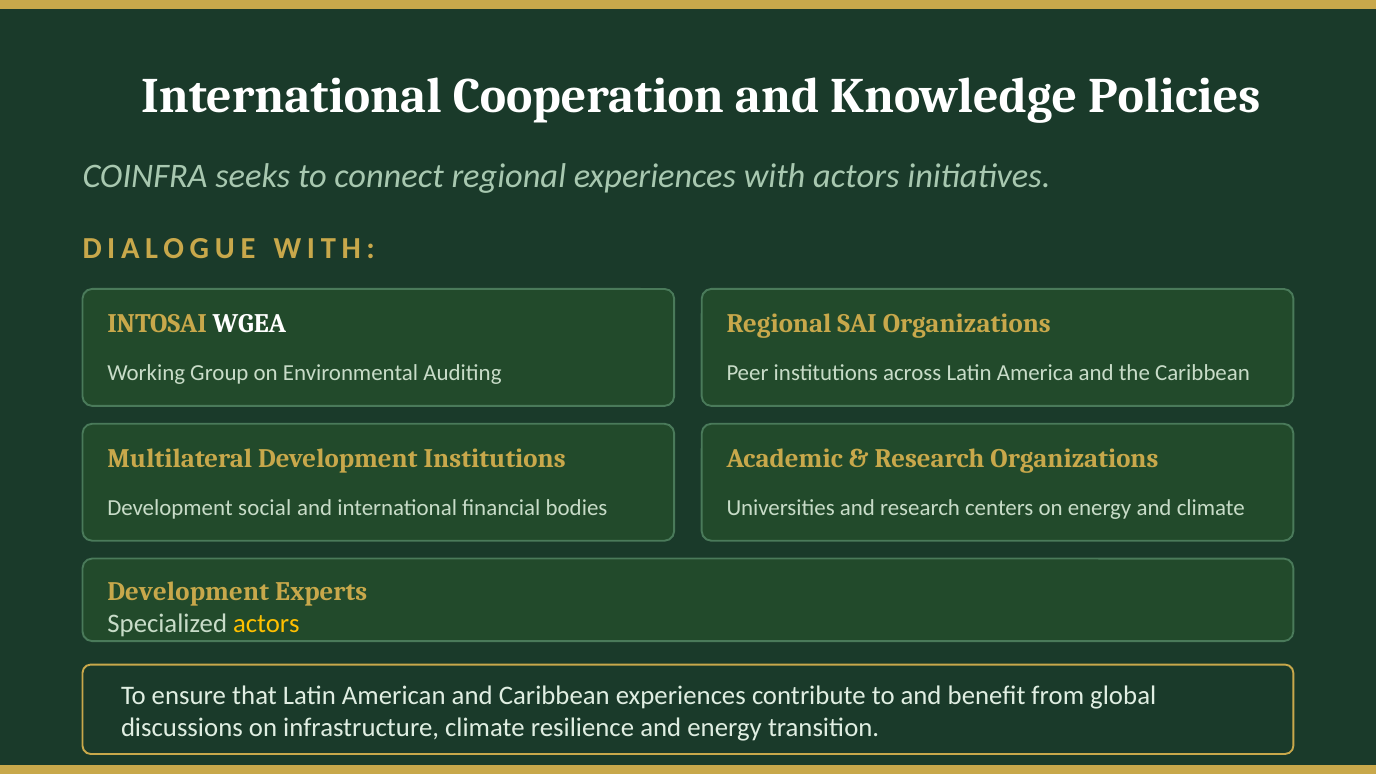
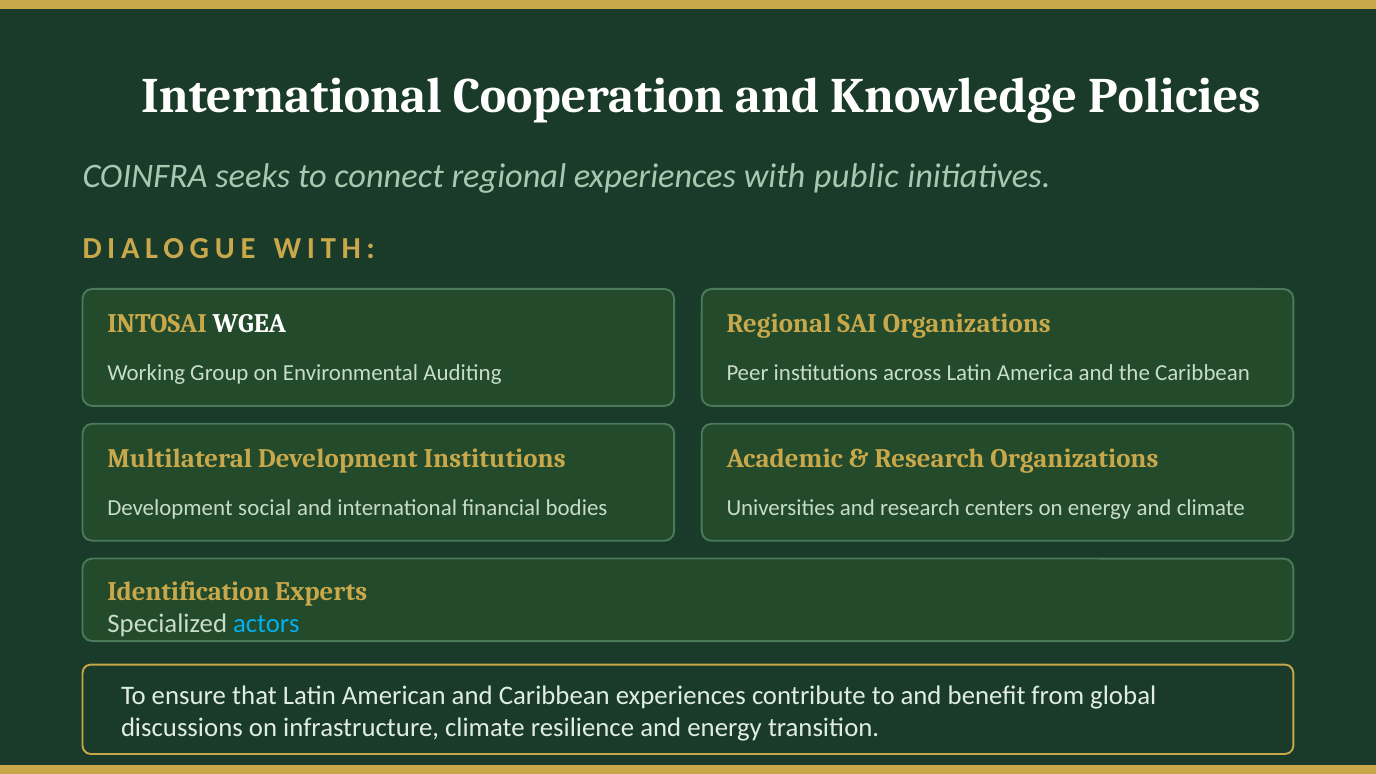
with actors: actors -> public
Development at (188, 592): Development -> Identification
actors at (266, 624) colour: yellow -> light blue
